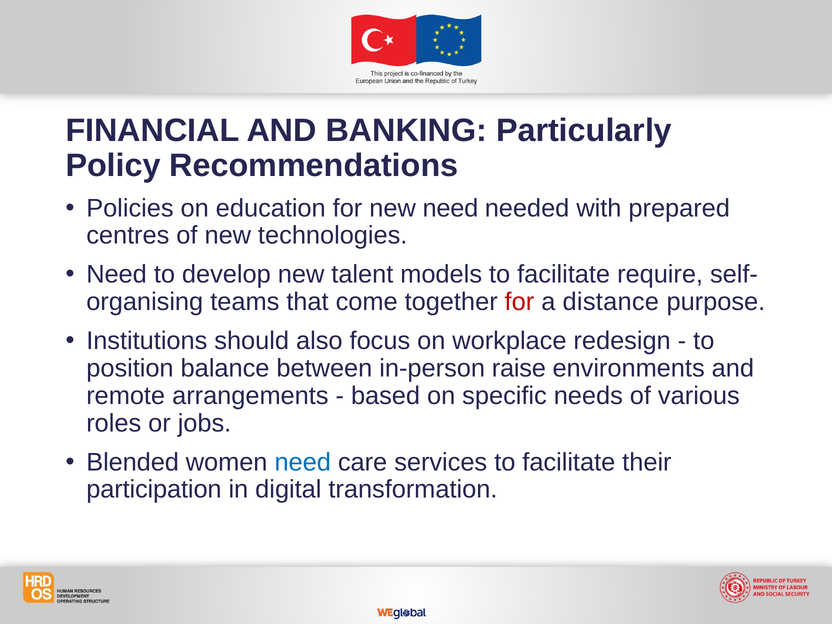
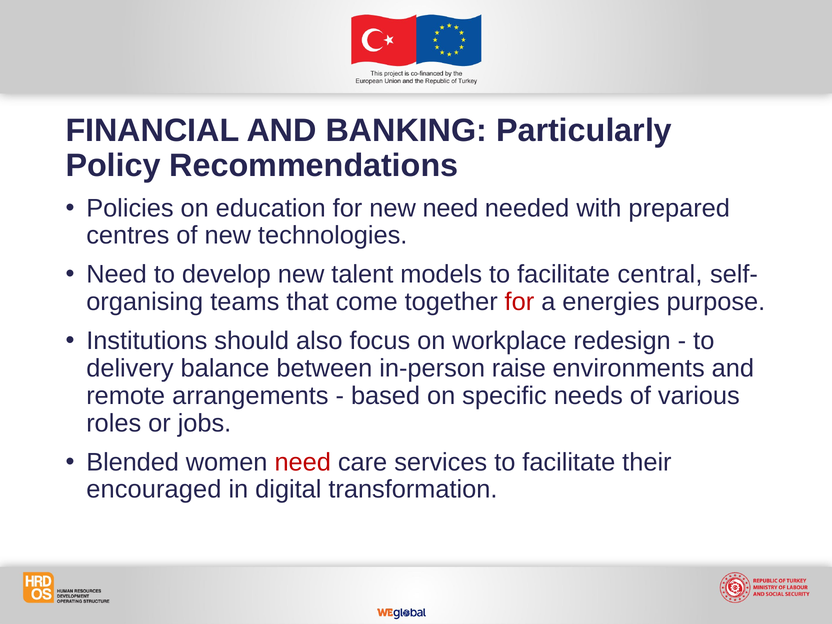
require: require -> central
distance: distance -> energies
position: position -> delivery
need at (303, 462) colour: blue -> red
participation: participation -> encouraged
